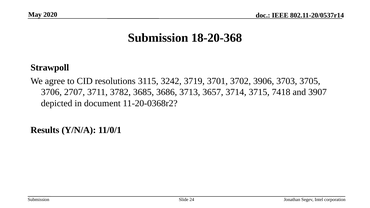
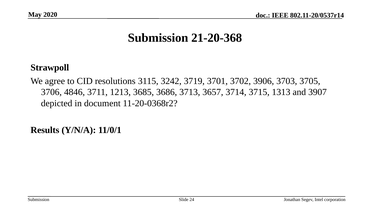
18-20-368: 18-20-368 -> 21-20-368
2707: 2707 -> 4846
3782: 3782 -> 1213
7418: 7418 -> 1313
